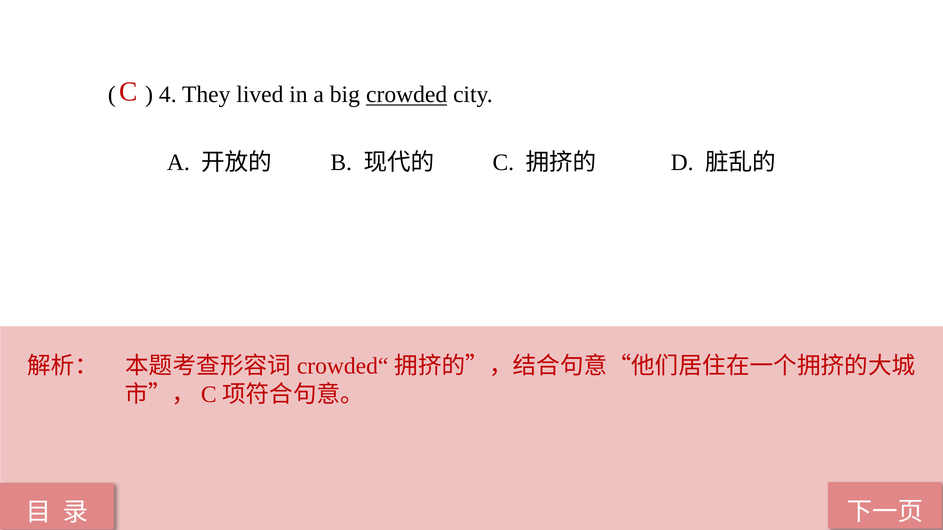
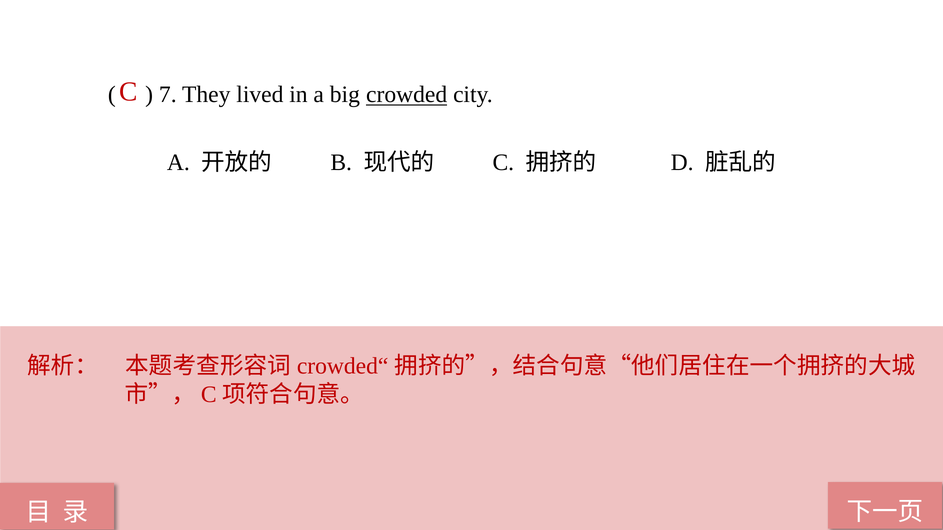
4: 4 -> 7
